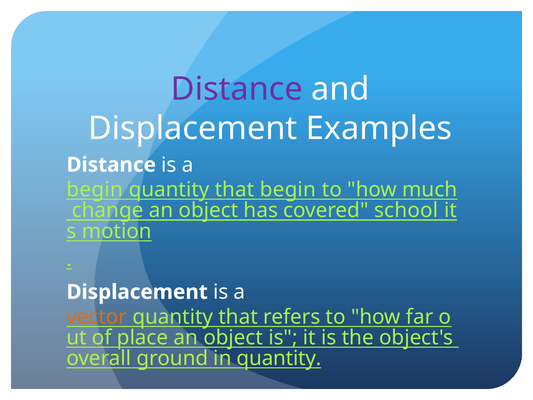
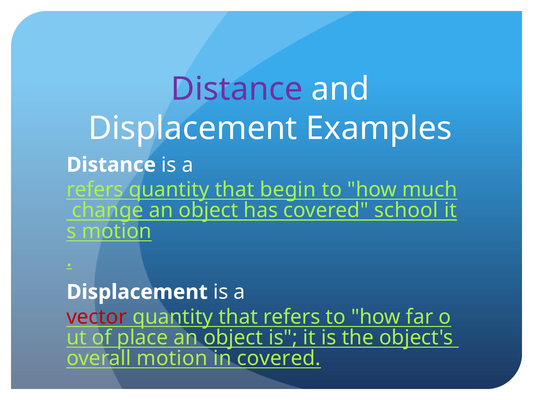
begin at (95, 190): begin -> refers
vector colour: orange -> red
overall ground: ground -> motion
in quantity: quantity -> covered
